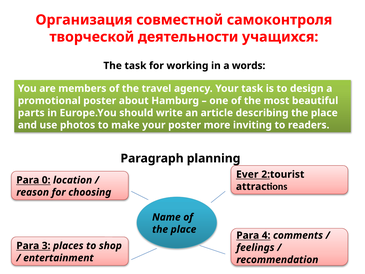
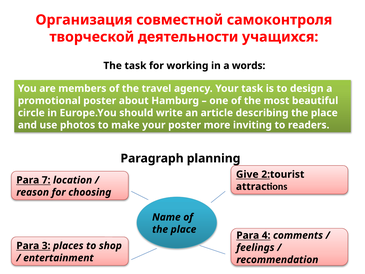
parts: parts -> circle
Ever: Ever -> Give
0: 0 -> 7
